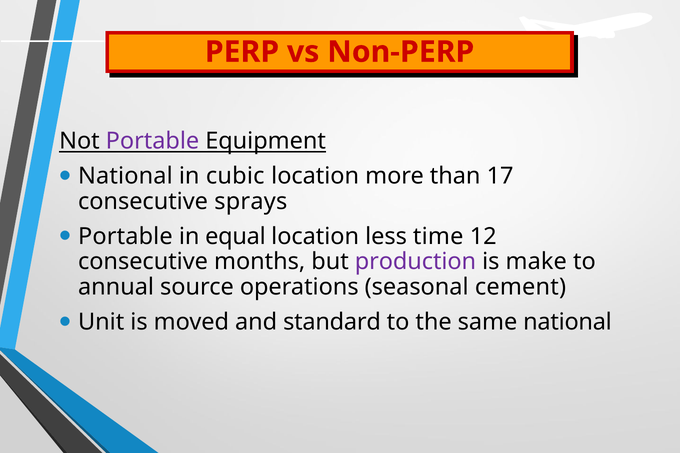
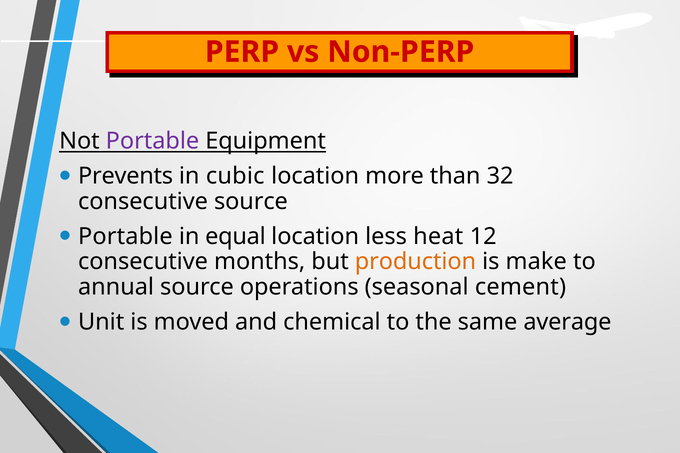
National at (125, 176): National -> Prevents
17: 17 -> 32
consecutive sprays: sprays -> source
time: time -> heat
production colour: purple -> orange
standard: standard -> chemical
same national: national -> average
